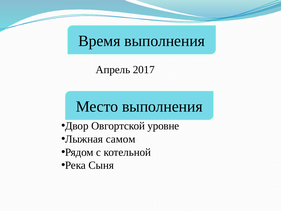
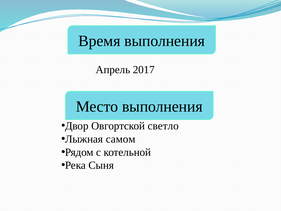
уровне: уровне -> светло
